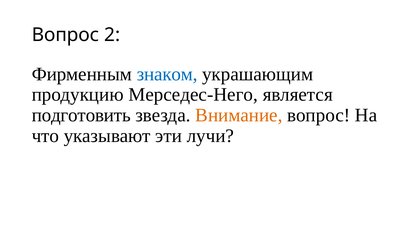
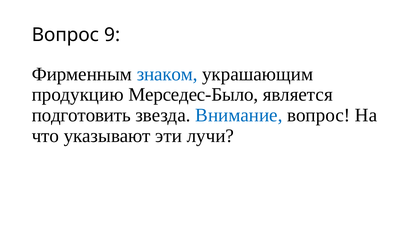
2: 2 -> 9
Мерседес-Него: Мерседес-Него -> Мерседес-Было
Внимание colour: orange -> blue
